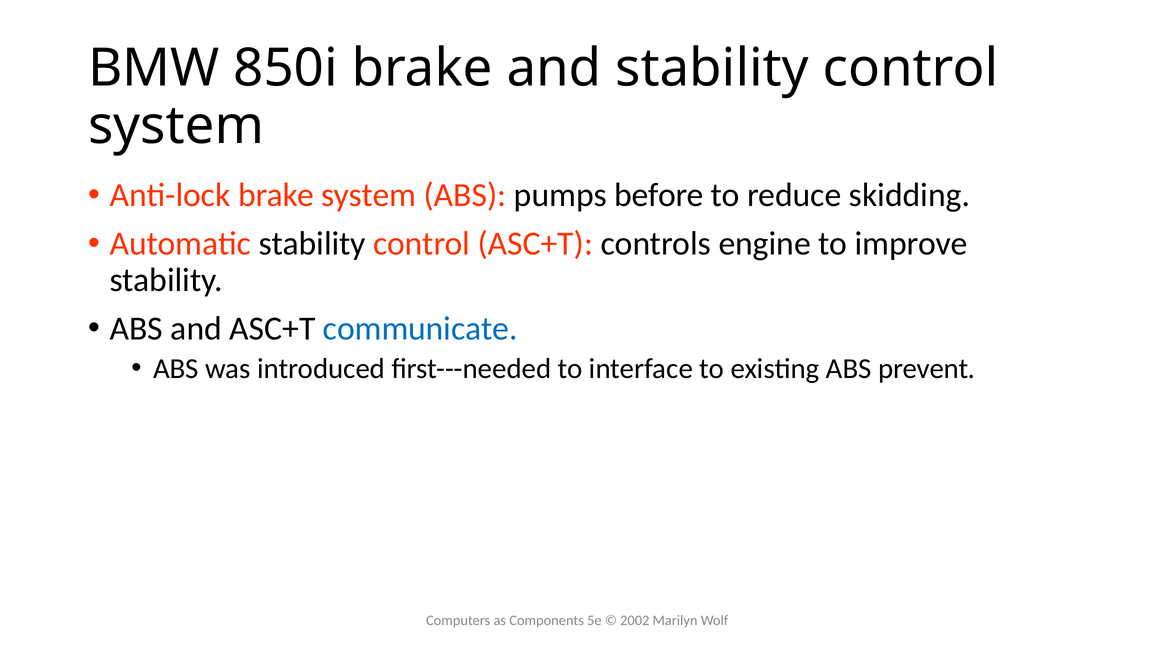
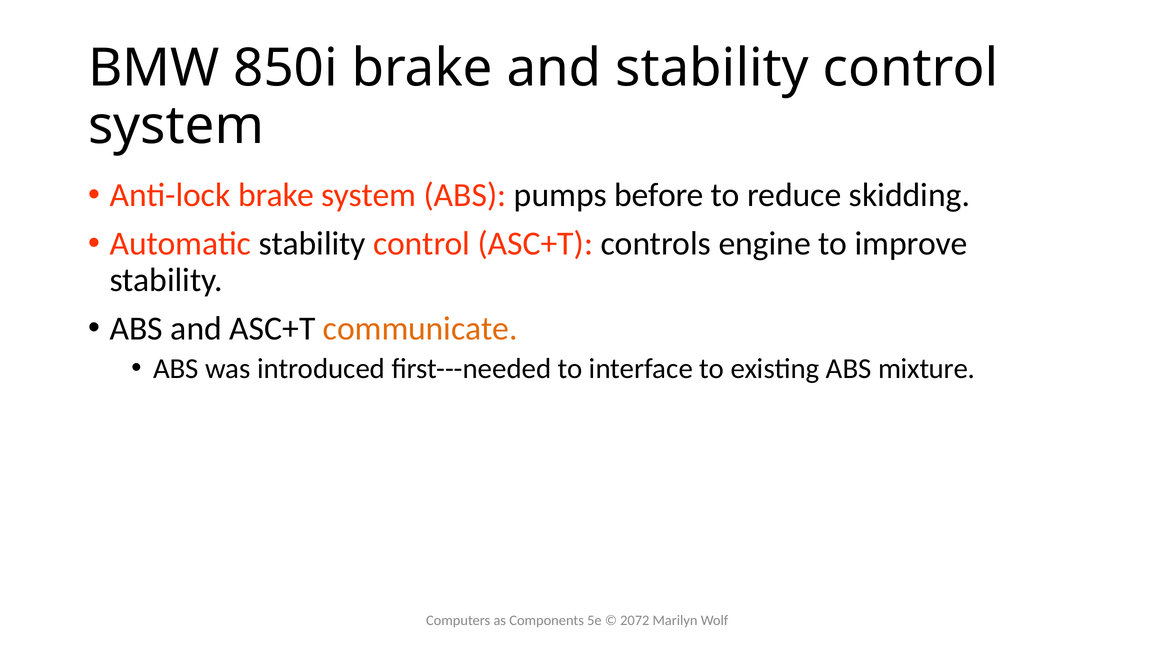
communicate colour: blue -> orange
prevent: prevent -> mixture
2002: 2002 -> 2072
